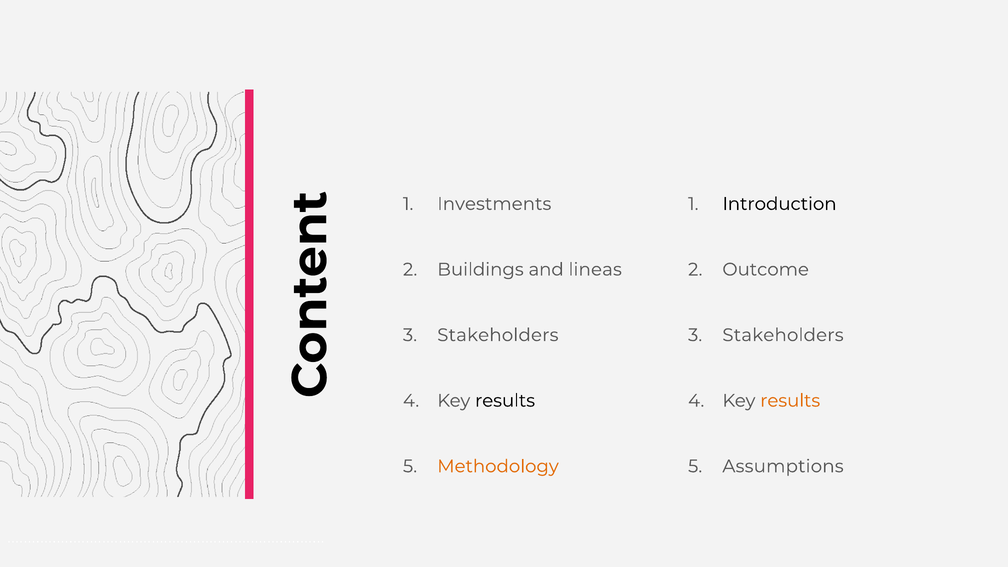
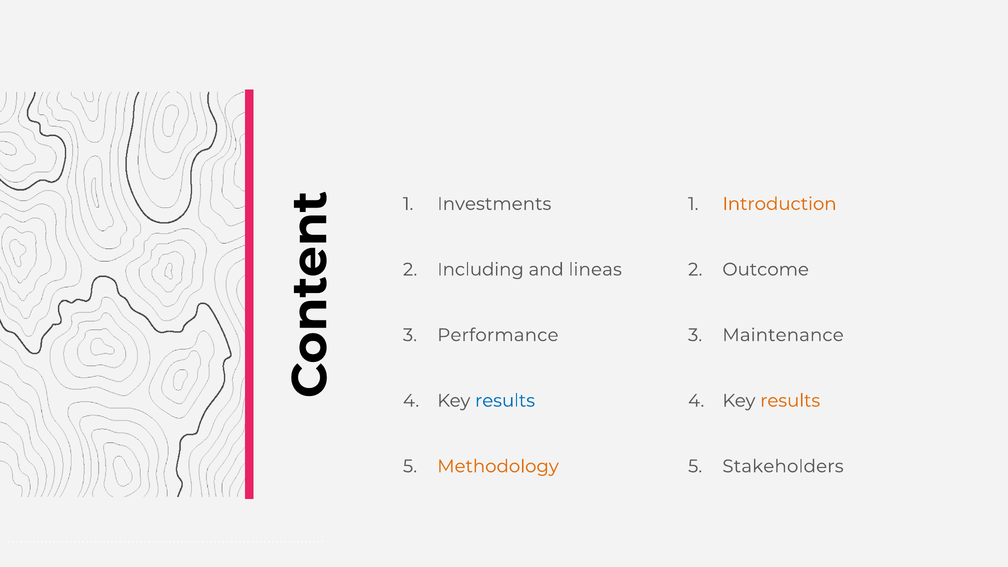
Introduction colour: black -> orange
Buildings: Buildings -> Including
Stakeholders at (498, 335): Stakeholders -> Performance
Stakeholders at (783, 335): Stakeholders -> Maintenance
results at (505, 401) colour: black -> blue
Assumptions: Assumptions -> Stakeholders
